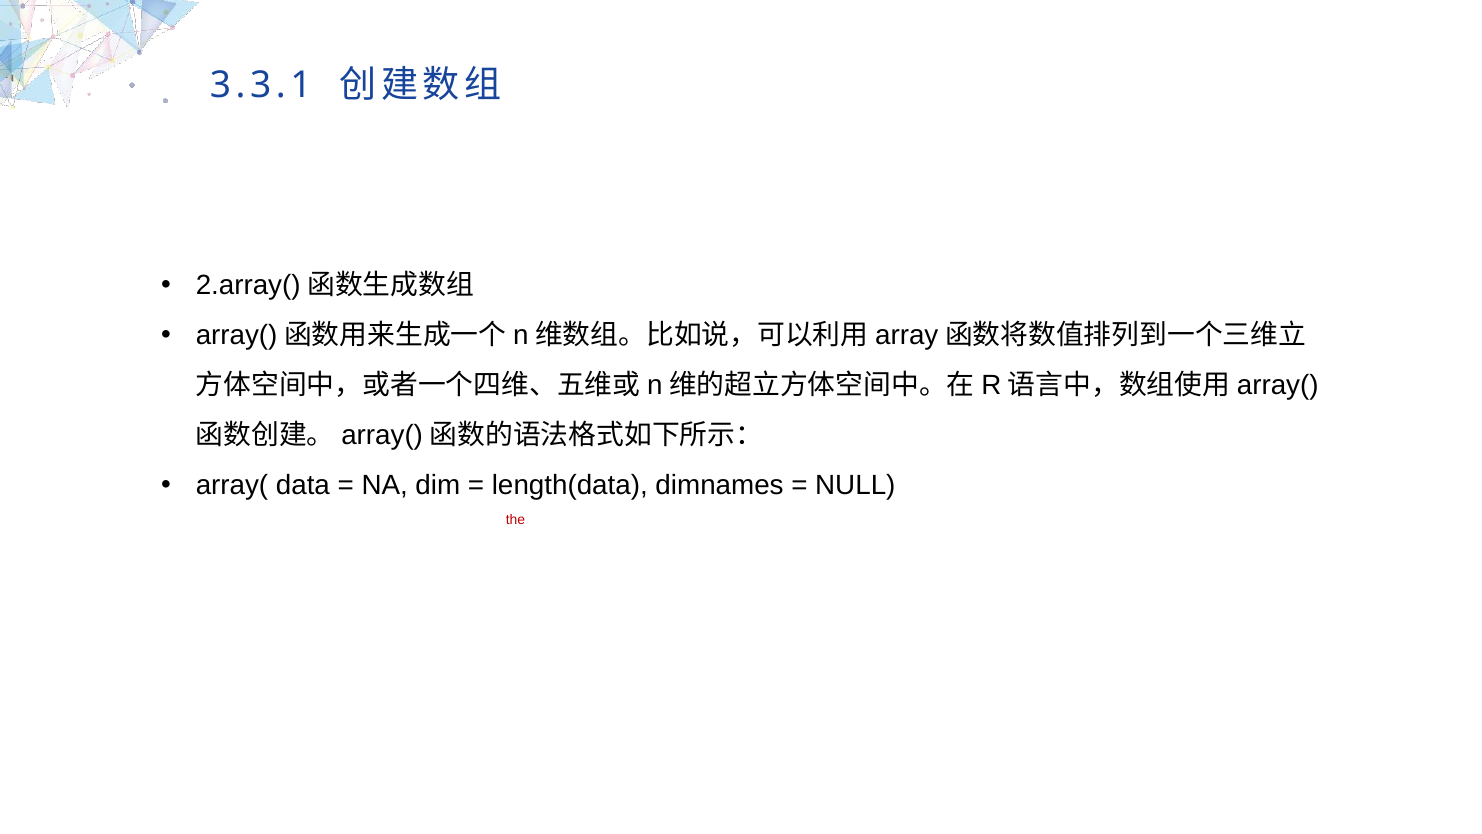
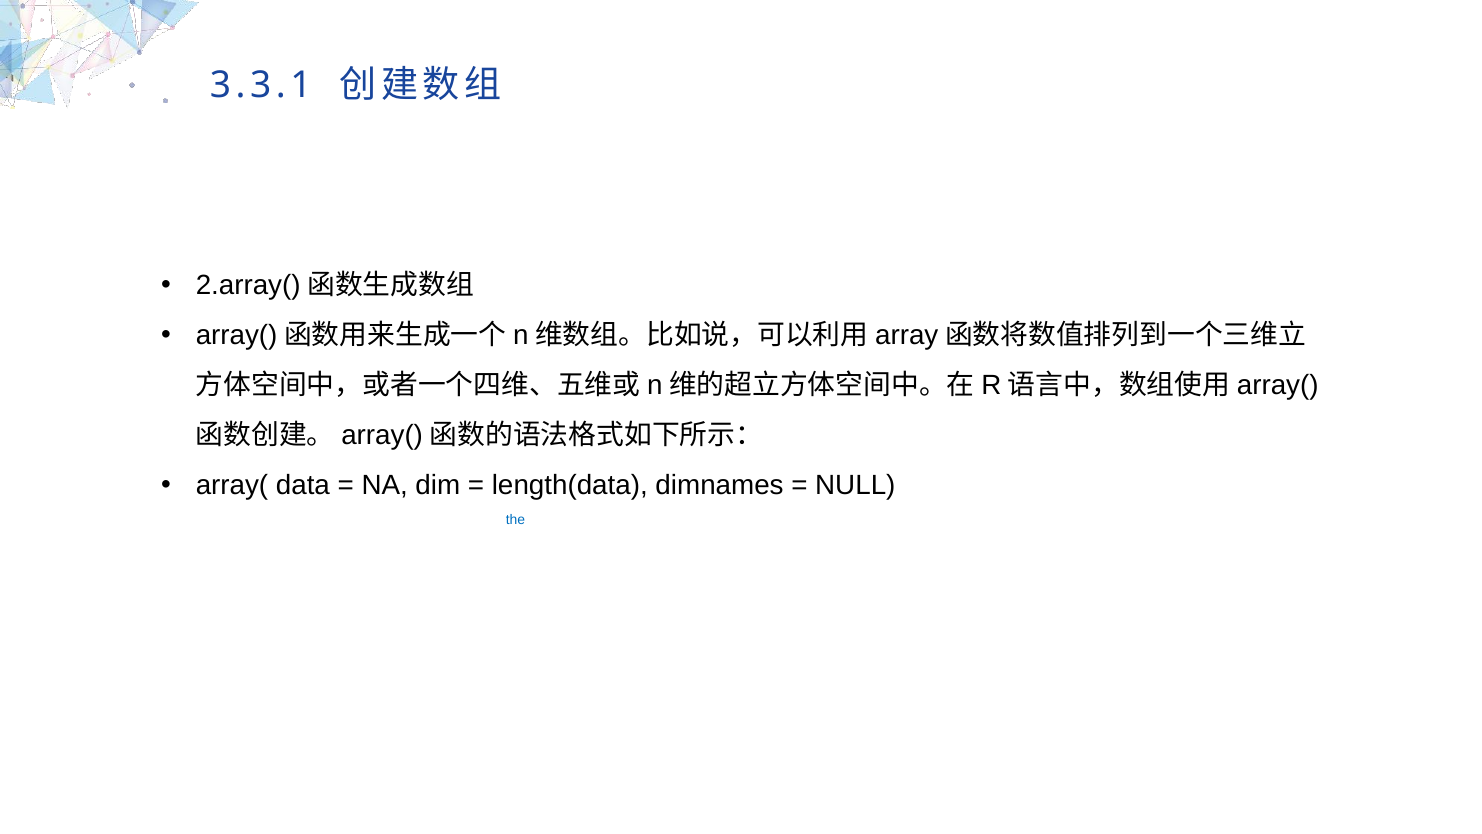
the at (515, 520) colour: red -> blue
